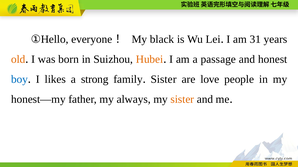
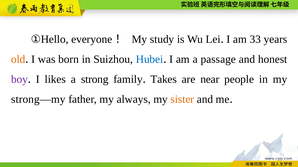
black: black -> study
31: 31 -> 33
Hubei colour: orange -> blue
boy colour: blue -> purple
Sister at (164, 80): Sister -> Takes
love: love -> near
honest—my: honest—my -> strong—my
